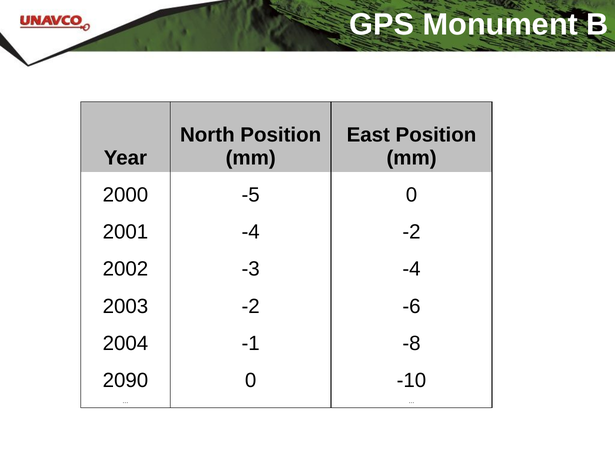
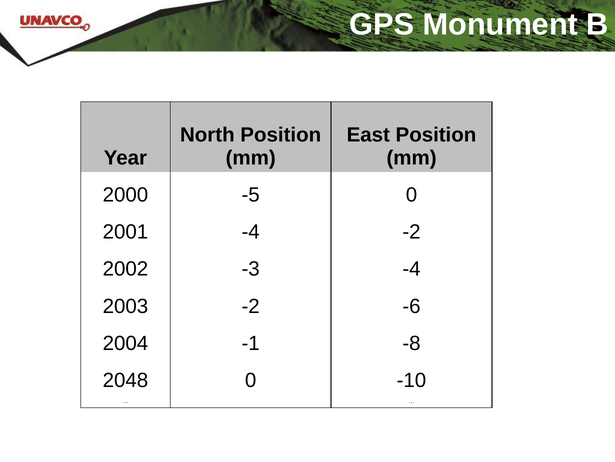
2090: 2090 -> 2048
